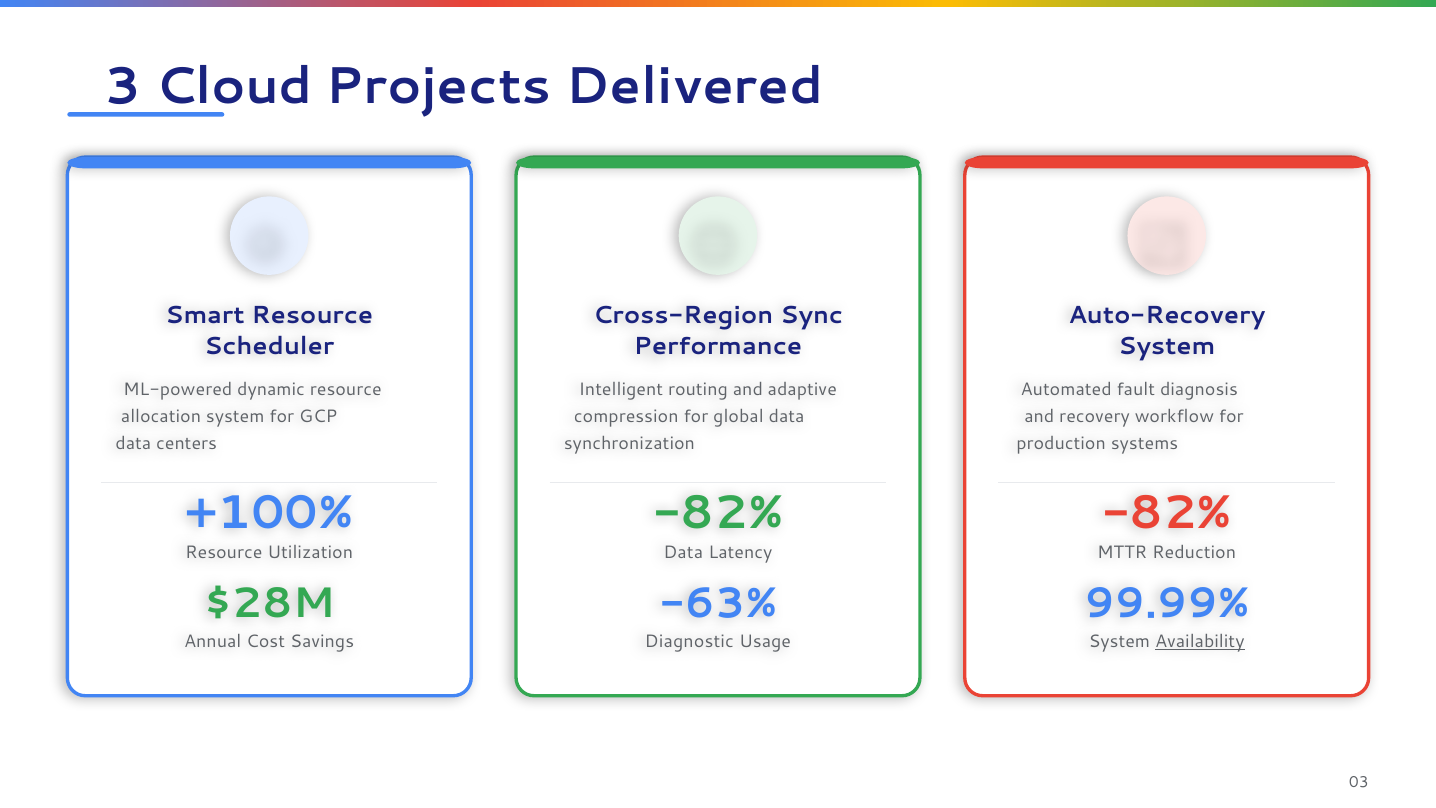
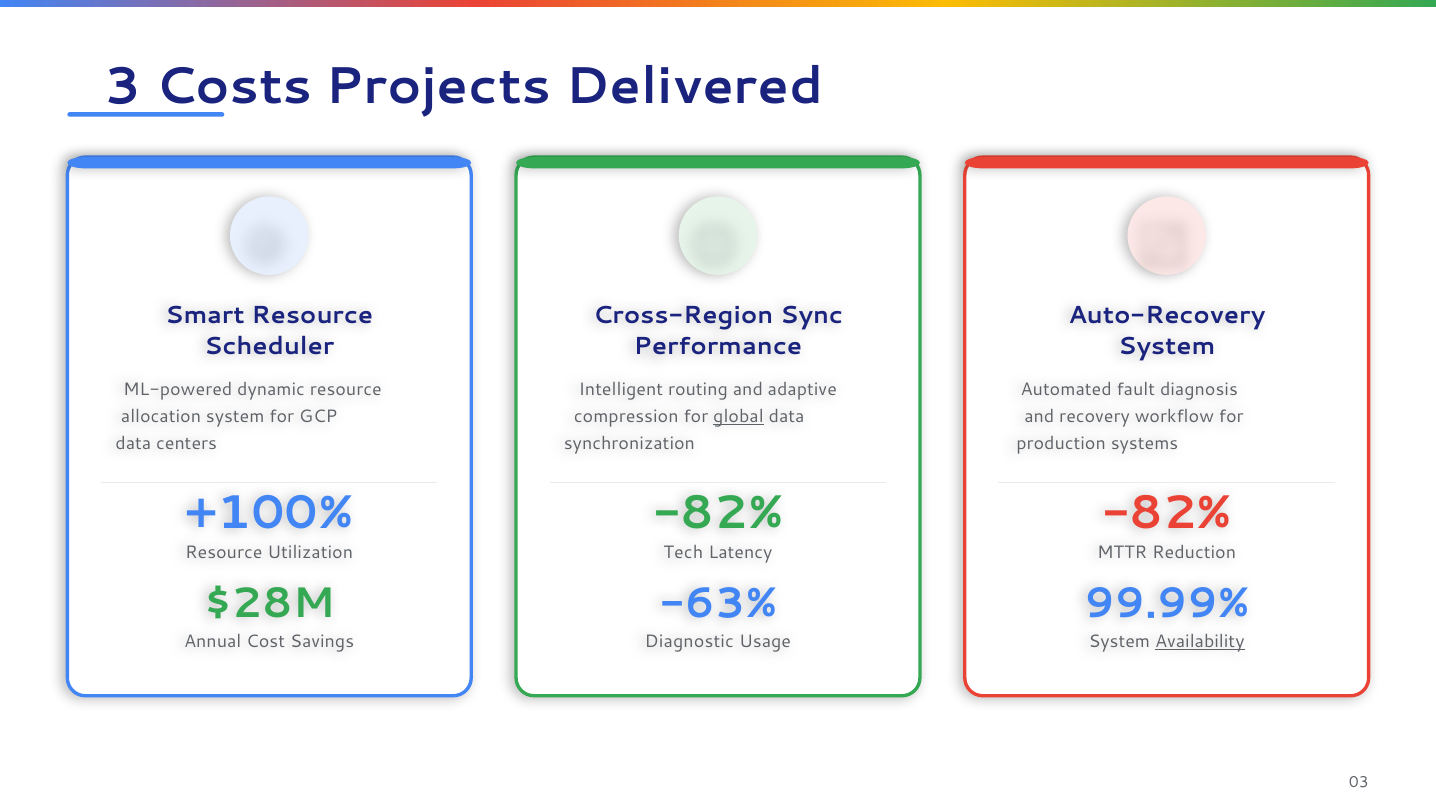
Cloud: Cloud -> Costs
global underline: none -> present
Data at (683, 552): Data -> Tech
